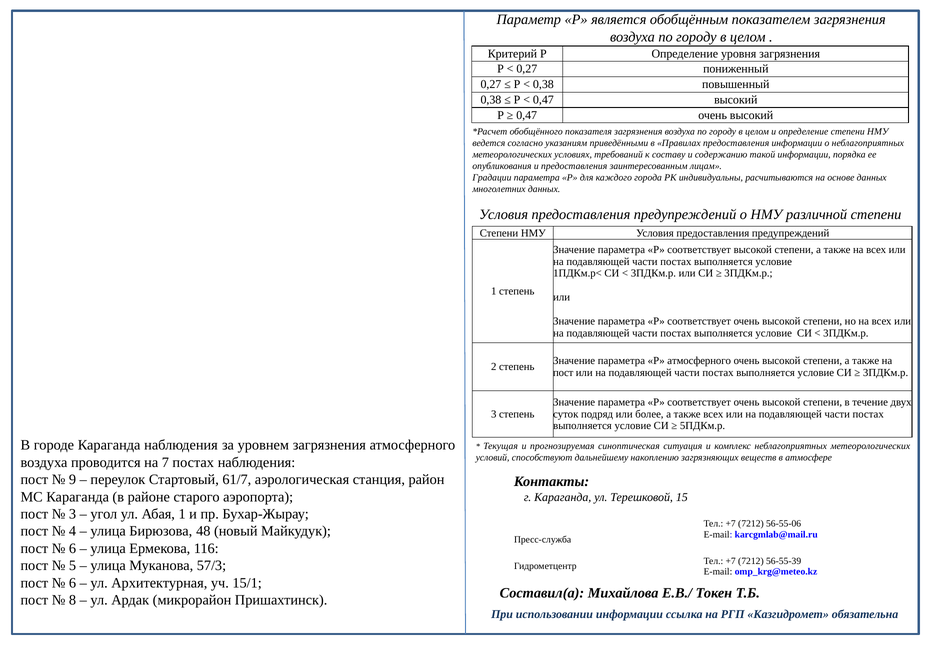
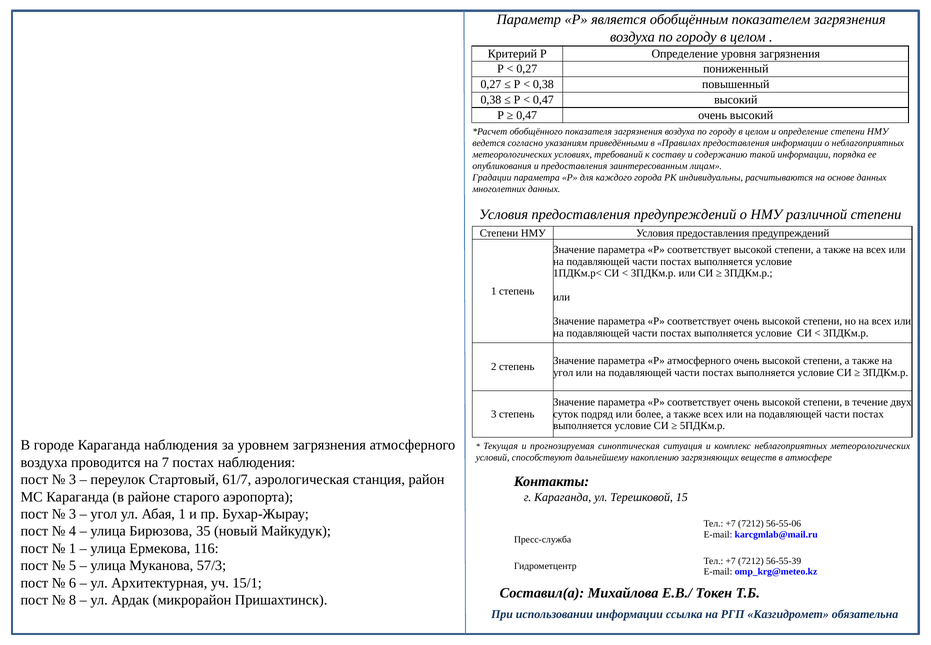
пост at (563, 373): пост -> угол
9 at (73, 479): 9 -> 3
48: 48 -> 35
6 at (73, 548): 6 -> 1
